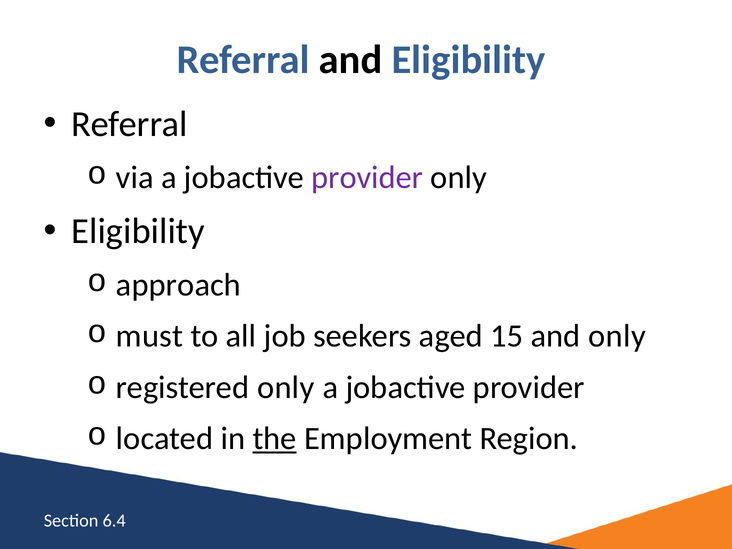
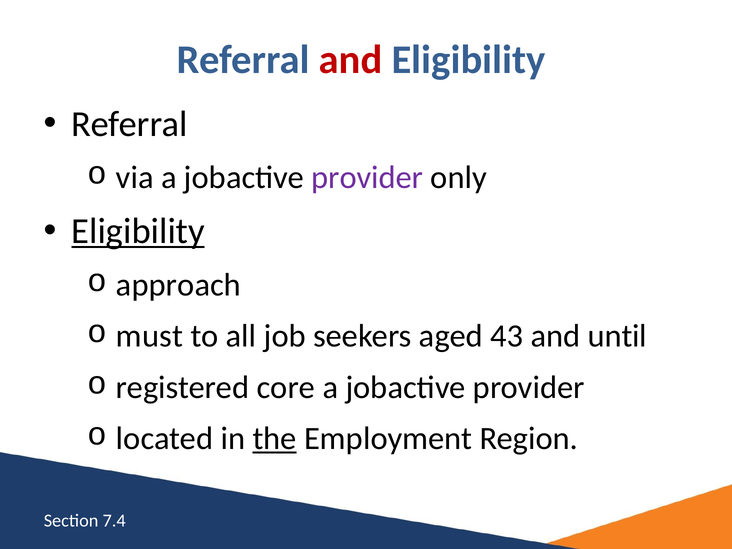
and at (351, 60) colour: black -> red
Eligibility at (138, 231) underline: none -> present
15: 15 -> 43
and only: only -> until
registered only: only -> core
6.4: 6.4 -> 7.4
